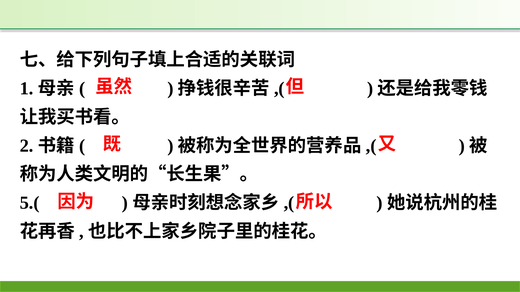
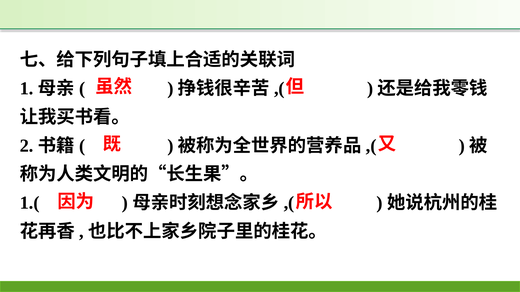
5.(: 5.( -> 1.(
